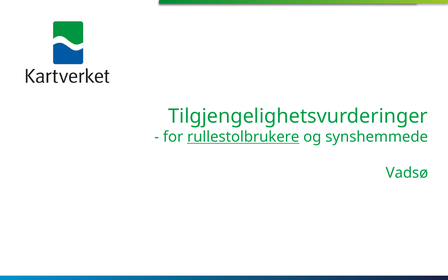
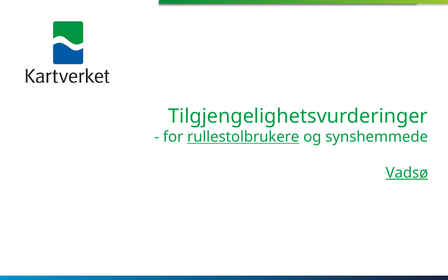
Vadsø underline: none -> present
